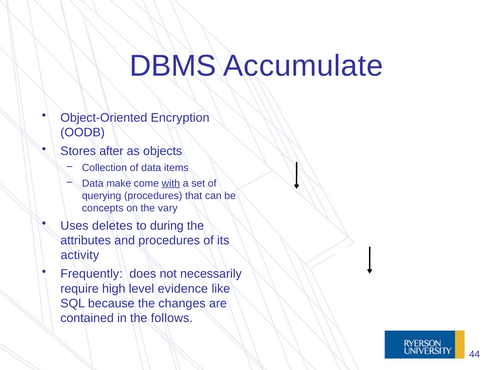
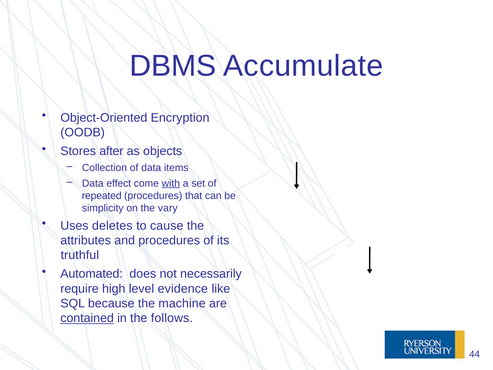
make: make -> effect
querying: querying -> repeated
concepts: concepts -> simplicity
during: during -> cause
activity: activity -> truthful
Frequently: Frequently -> Automated
changes: changes -> machine
contained underline: none -> present
